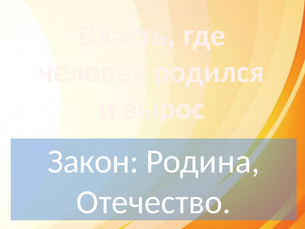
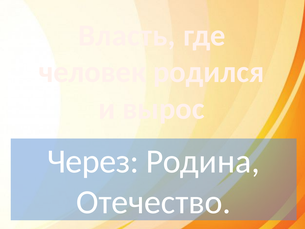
Закон: Закон -> Через
